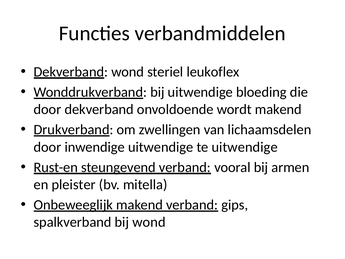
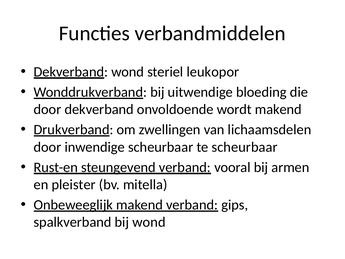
leukoflex: leukoflex -> leukopor
inwendige uitwendige: uitwendige -> scheurbaar
te uitwendige: uitwendige -> scheurbaar
